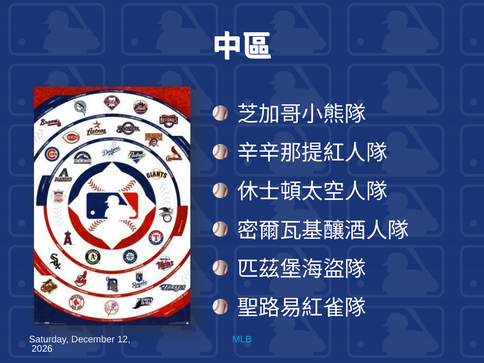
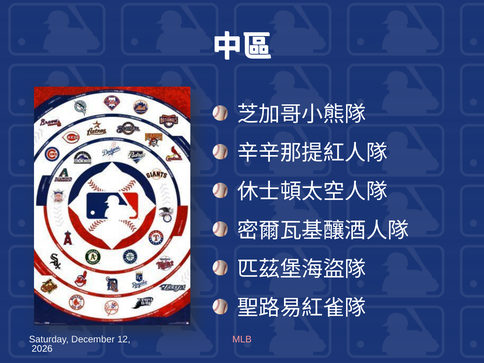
MLB colour: light blue -> pink
